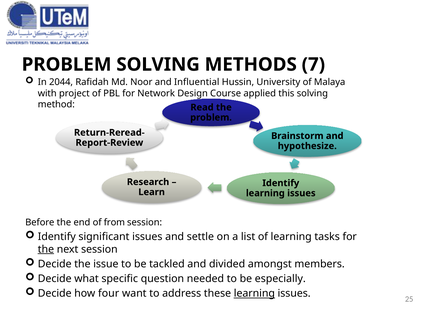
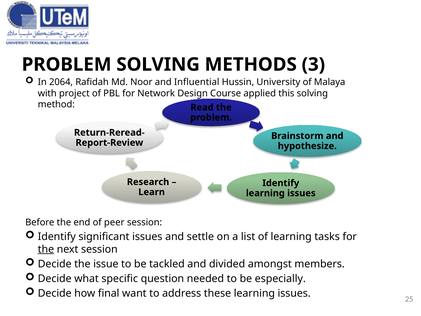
7: 7 -> 3
2044: 2044 -> 2064
from: from -> peer
four: four -> final
learning at (254, 293) underline: present -> none
